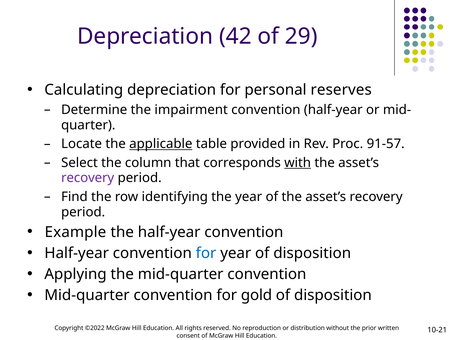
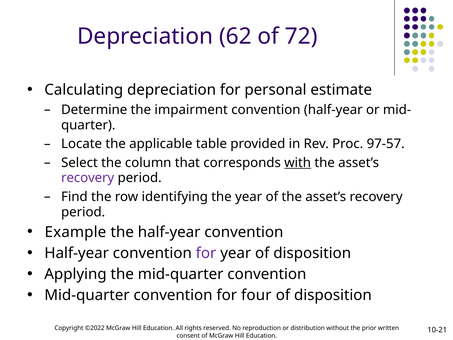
42: 42 -> 62
29: 29 -> 72
reserves: reserves -> estimate
applicable underline: present -> none
91-57: 91-57 -> 97-57
for at (206, 253) colour: blue -> purple
gold: gold -> four
